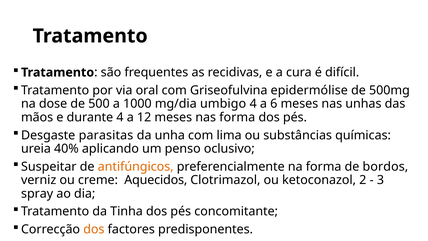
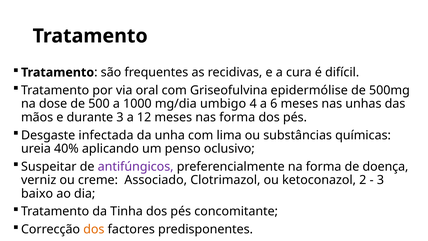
durante 4: 4 -> 3
parasitas: parasitas -> infectada
antifúngicos colour: orange -> purple
bordos: bordos -> doença
Aquecidos: Aquecidos -> Associado
spray: spray -> baixo
